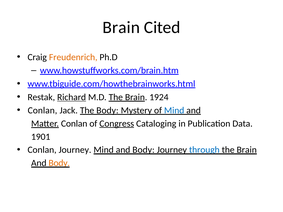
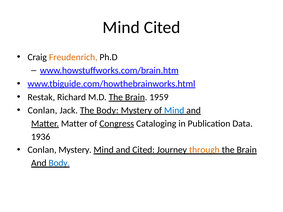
Brain at (121, 27): Brain -> Mind
Richard underline: present -> none
1924: 1924 -> 1959
Matter Conlan: Conlan -> Matter
1901: 1901 -> 1936
Conlan Journey: Journey -> Mystery
Mind and Body: Body -> Cited
through colour: blue -> orange
Body at (59, 163) colour: orange -> blue
